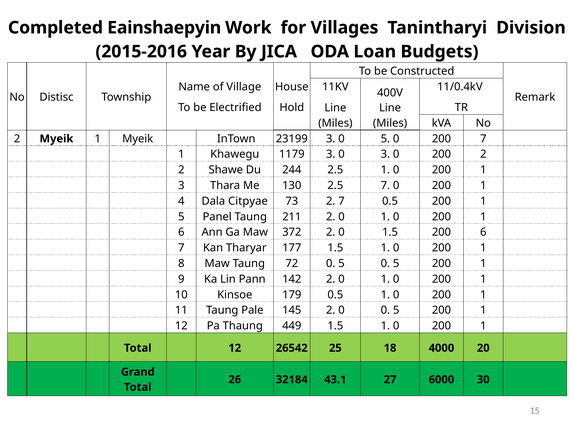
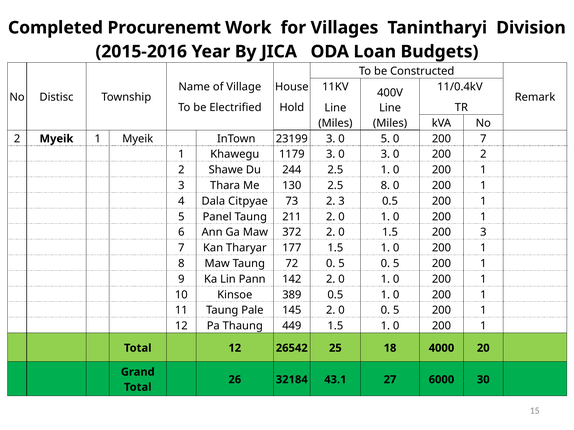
Eainshaepyin: Eainshaepyin -> Procurenemt
2.5 7: 7 -> 8
2 7: 7 -> 3
200 6: 6 -> 3
179: 179 -> 389
